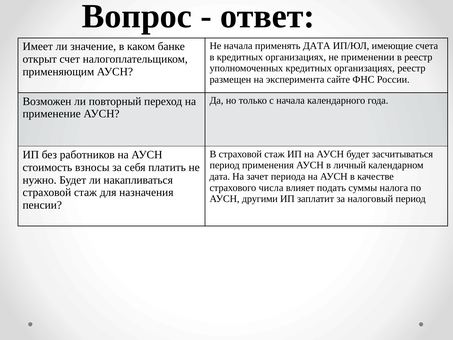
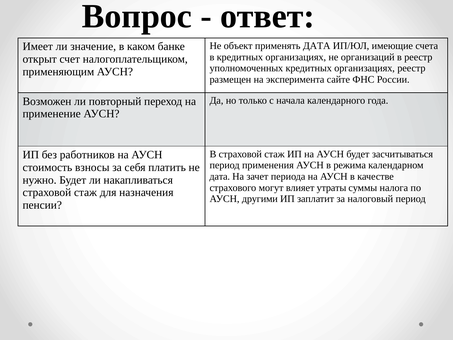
Не начала: начала -> объект
применении: применении -> организаций
личный: личный -> режима
числа: числа -> могут
подать: подать -> утраты
